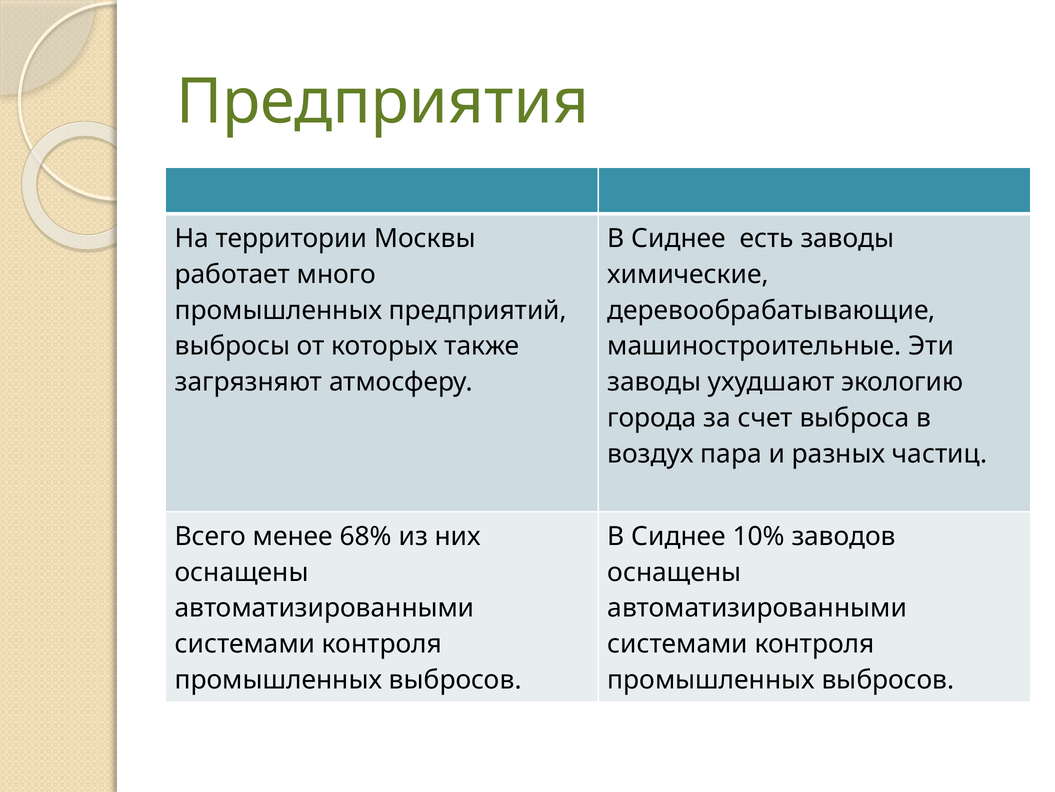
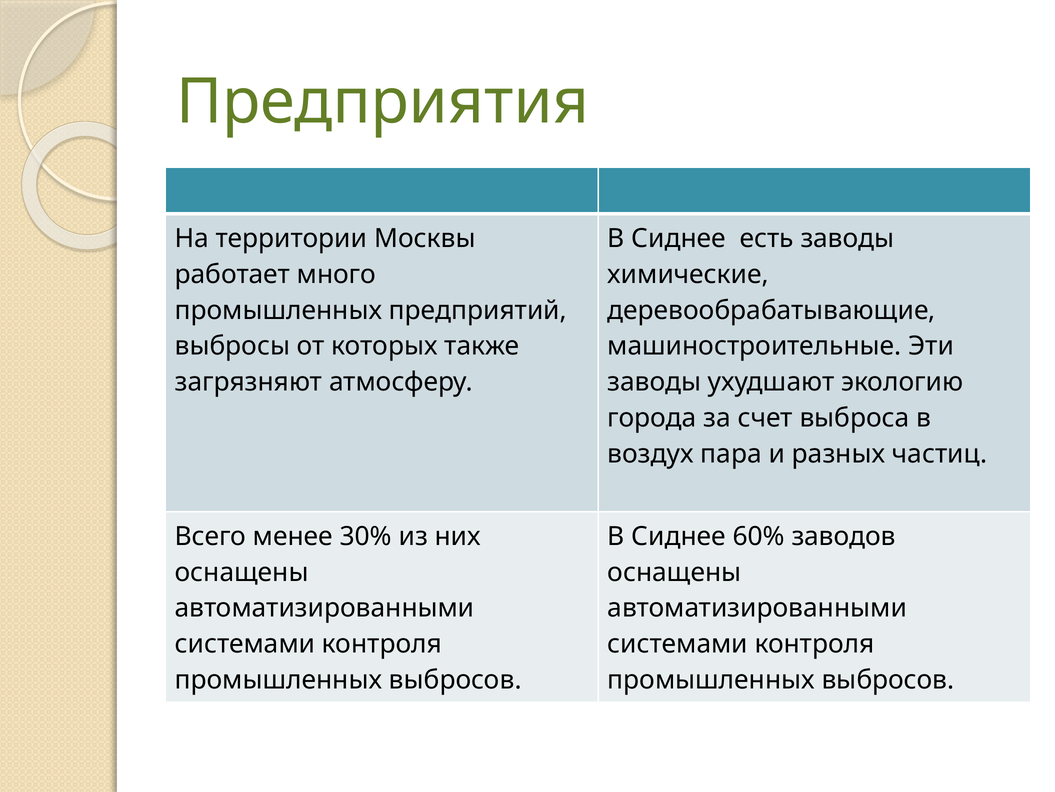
68%: 68% -> 30%
10%: 10% -> 60%
